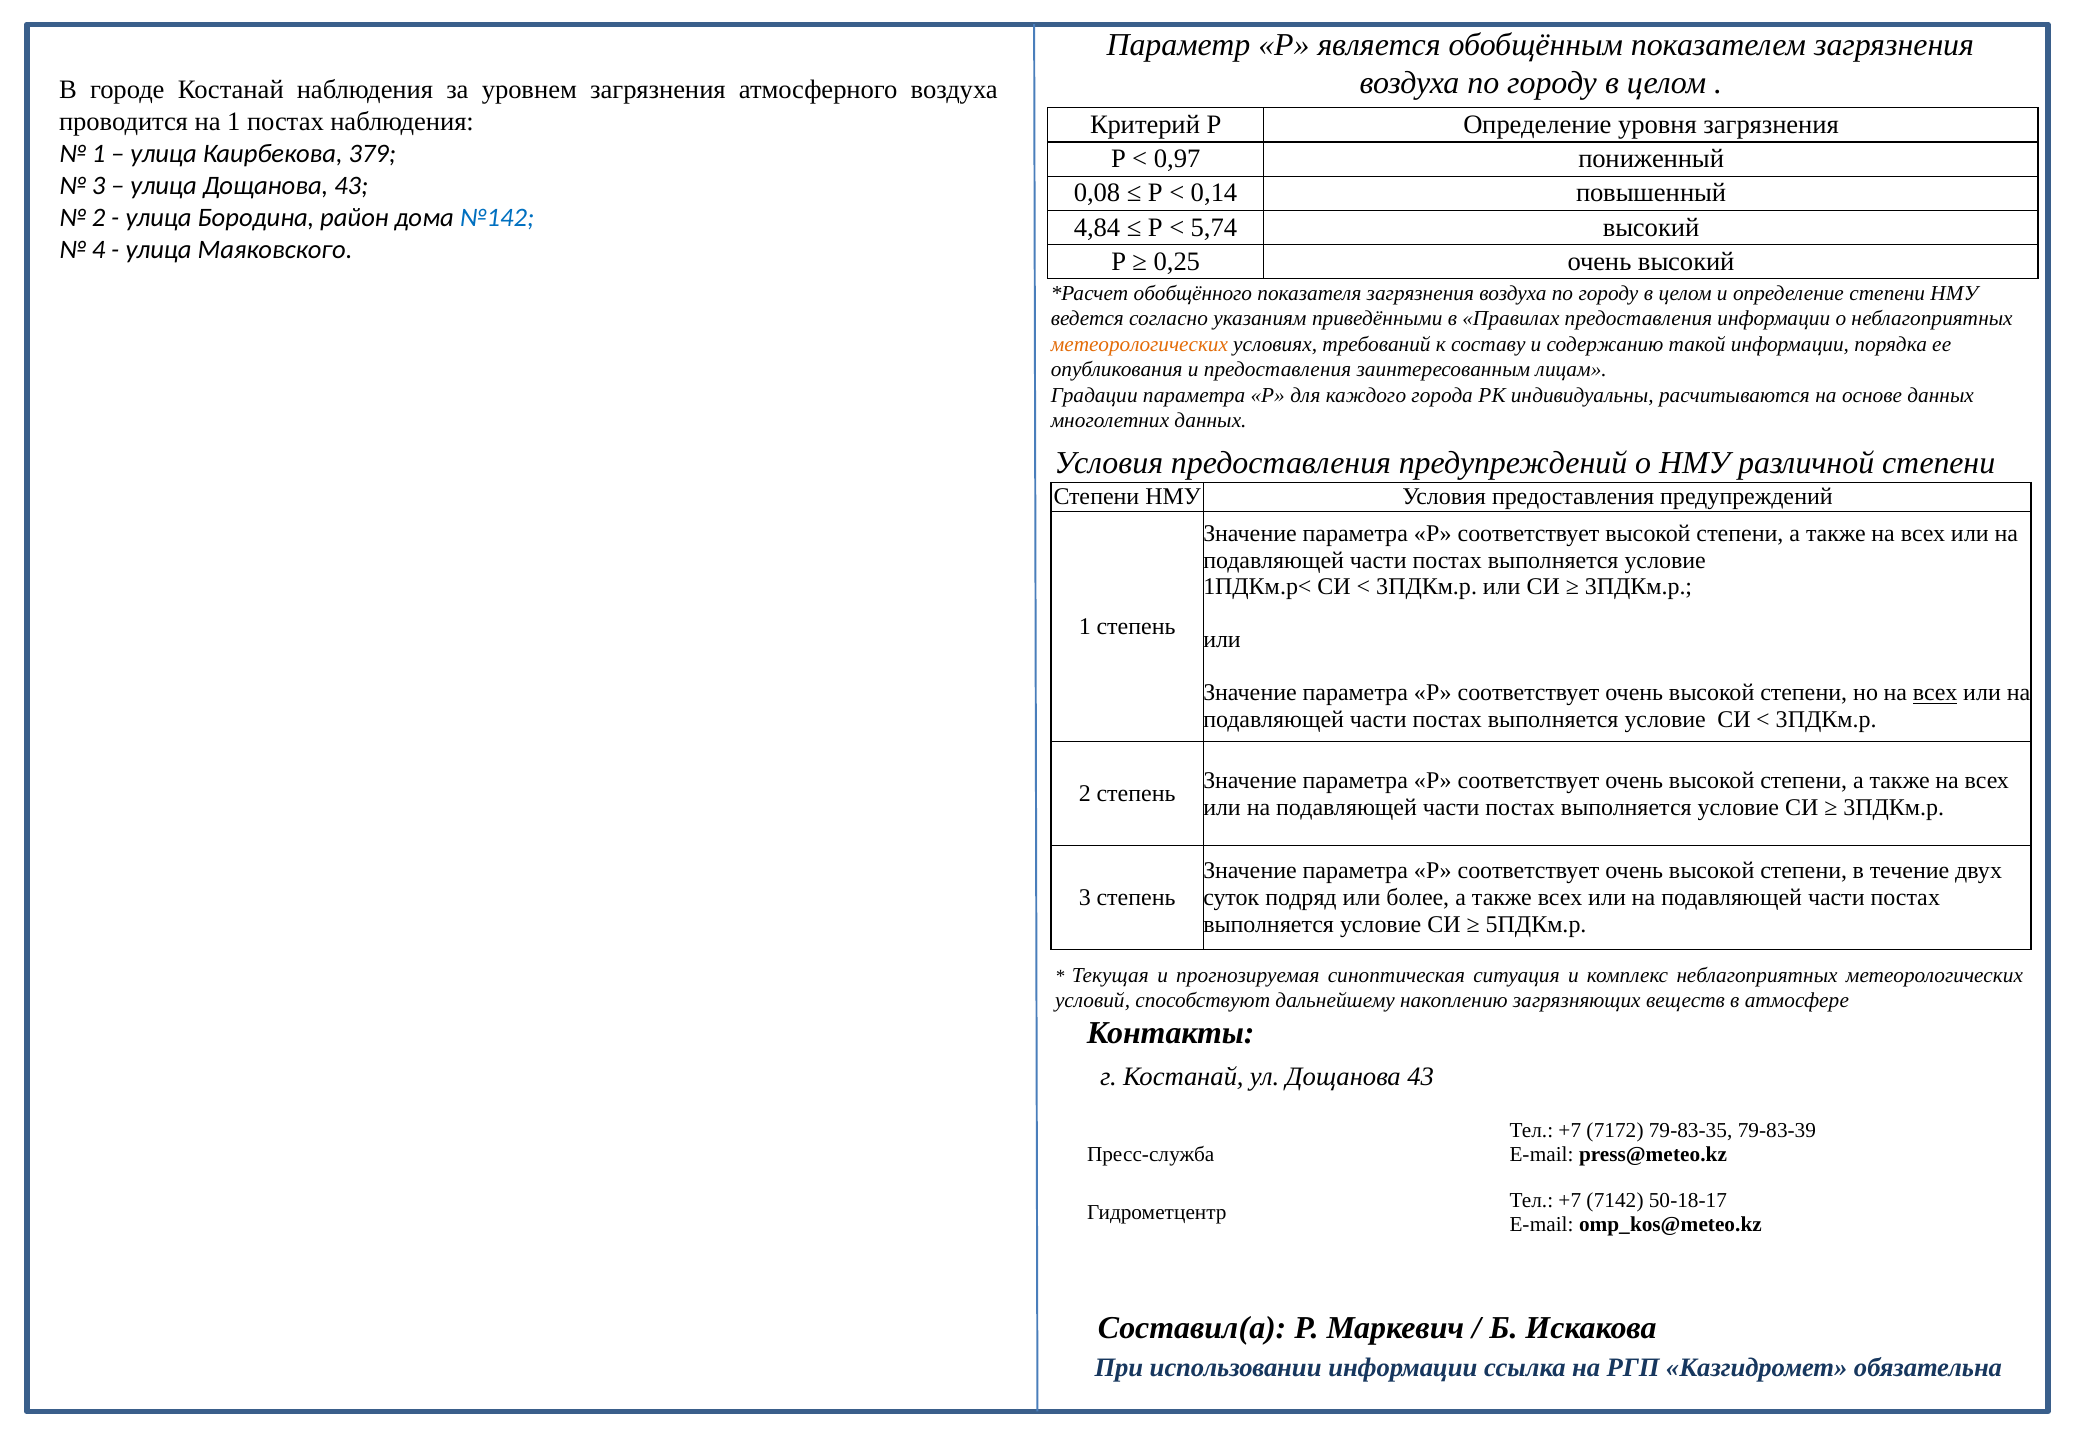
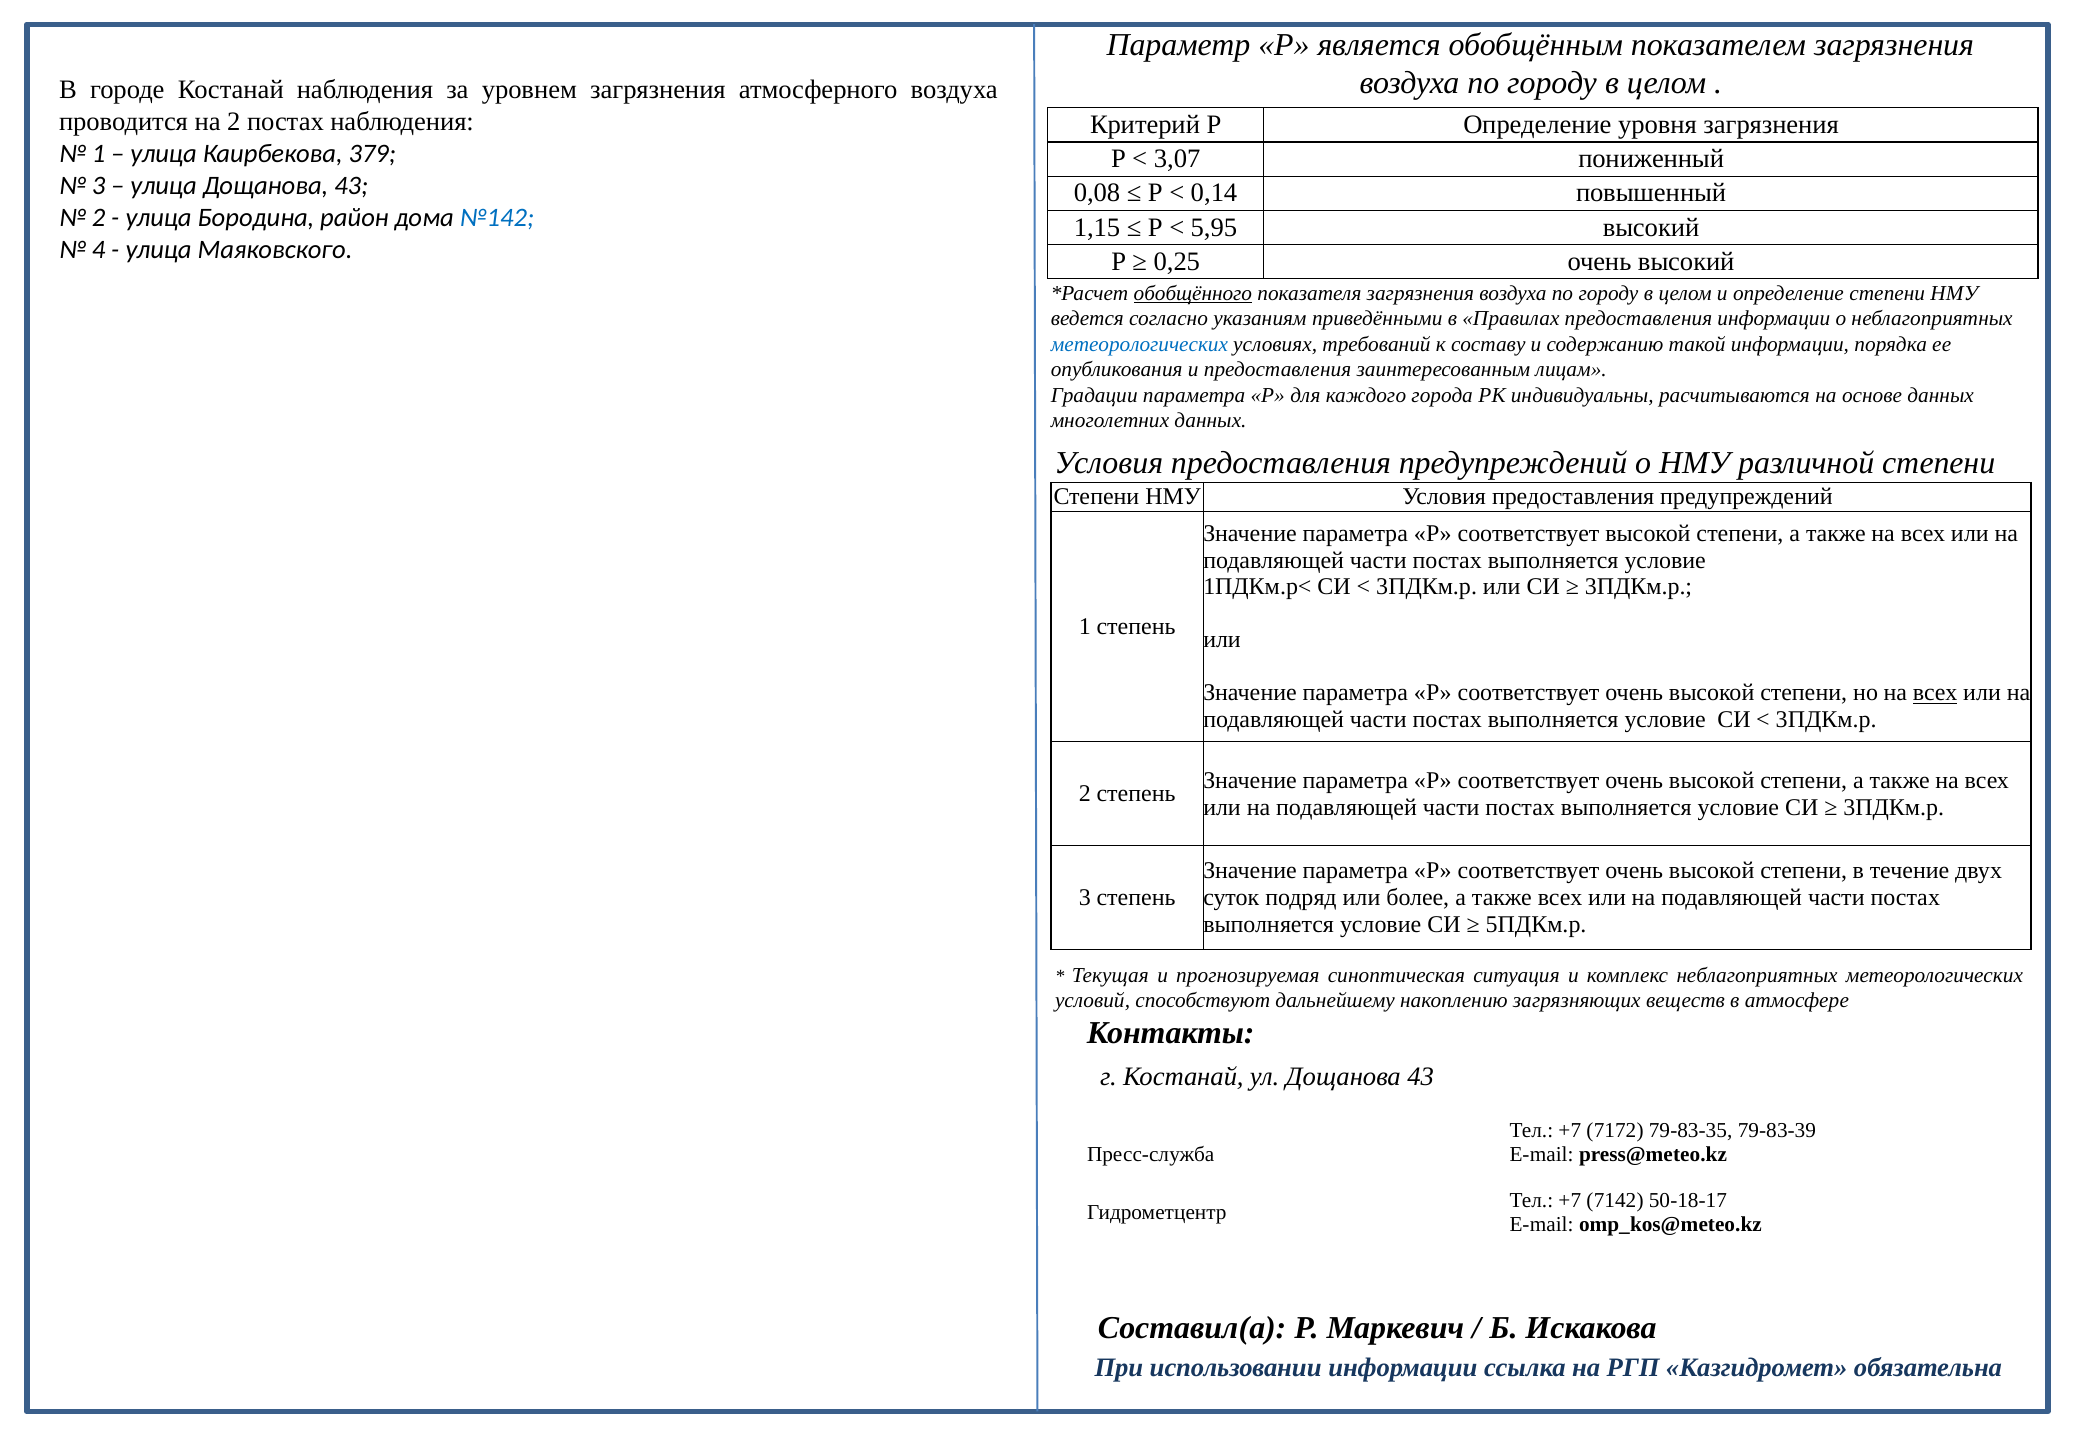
на 1: 1 -> 2
0,97: 0,97 -> 3,07
4,84: 4,84 -> 1,15
5,74: 5,74 -> 5,95
обобщённого underline: none -> present
метеорологических at (1139, 344) colour: orange -> blue
